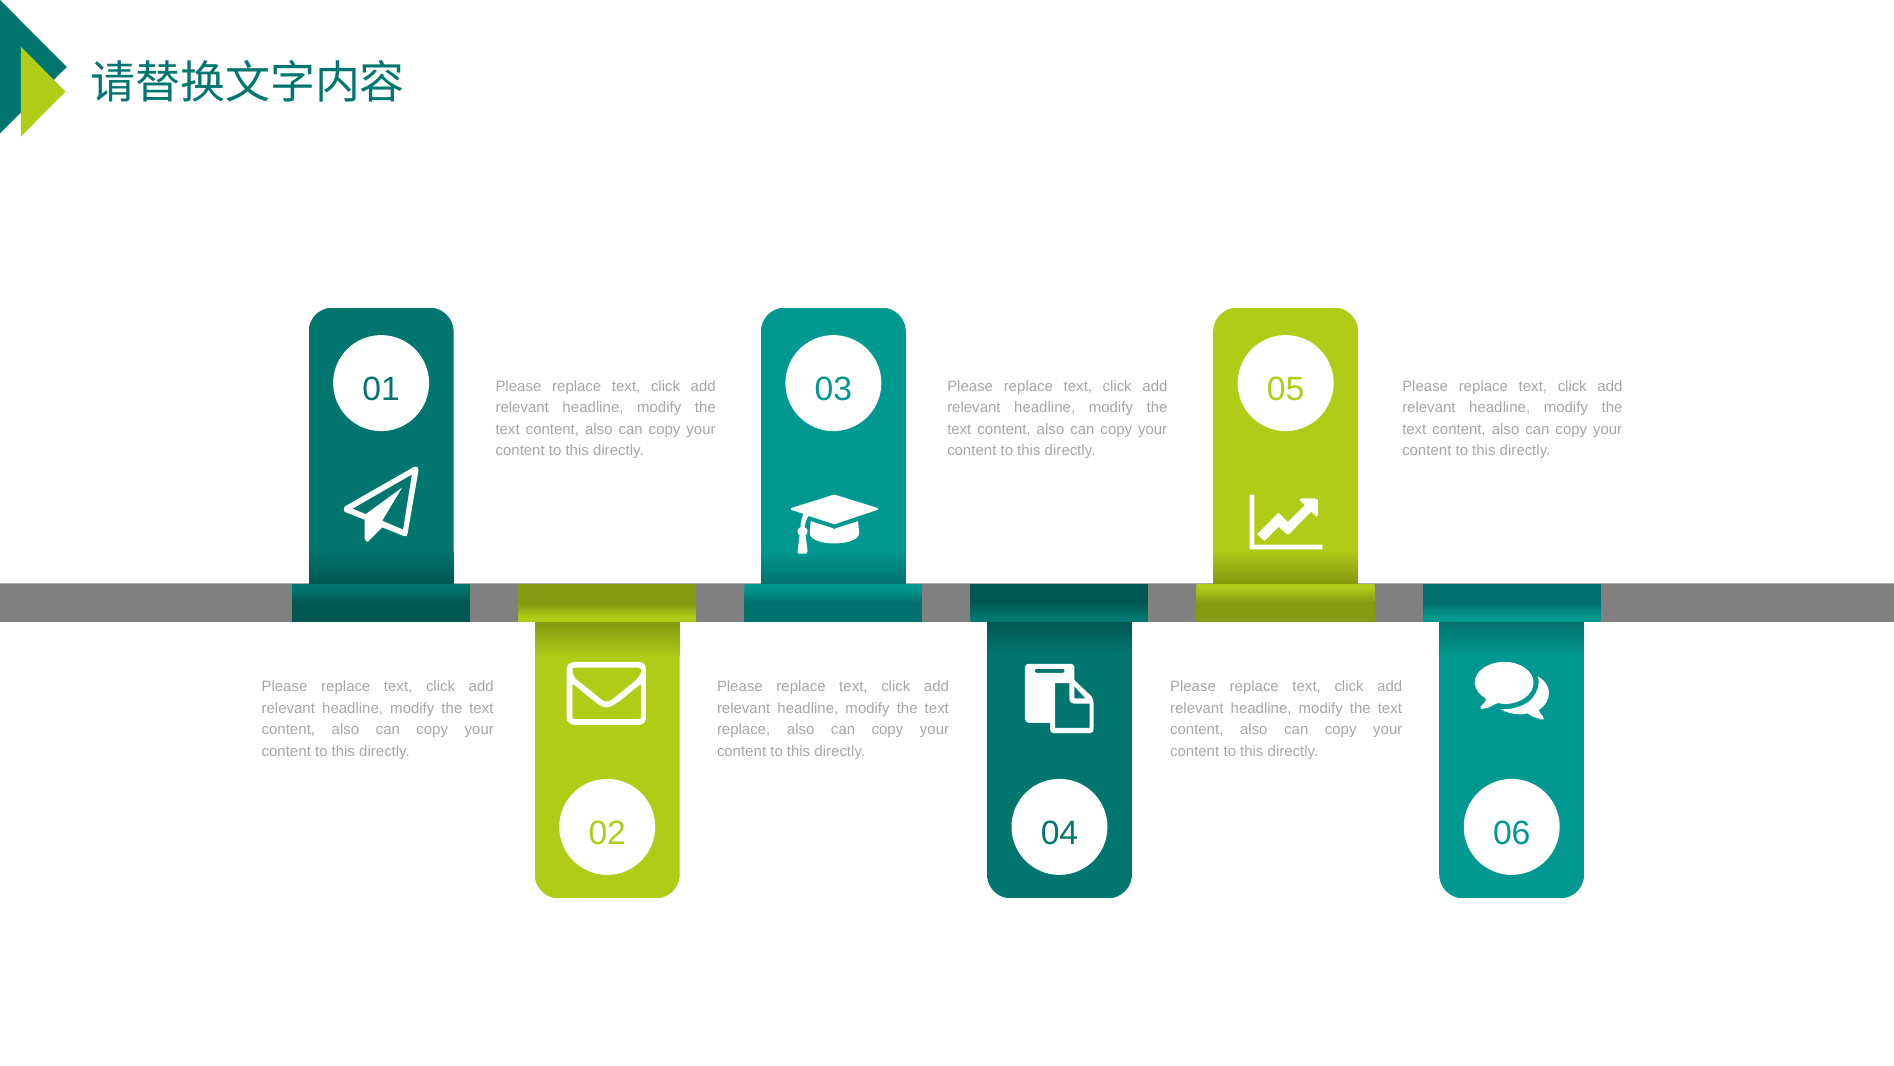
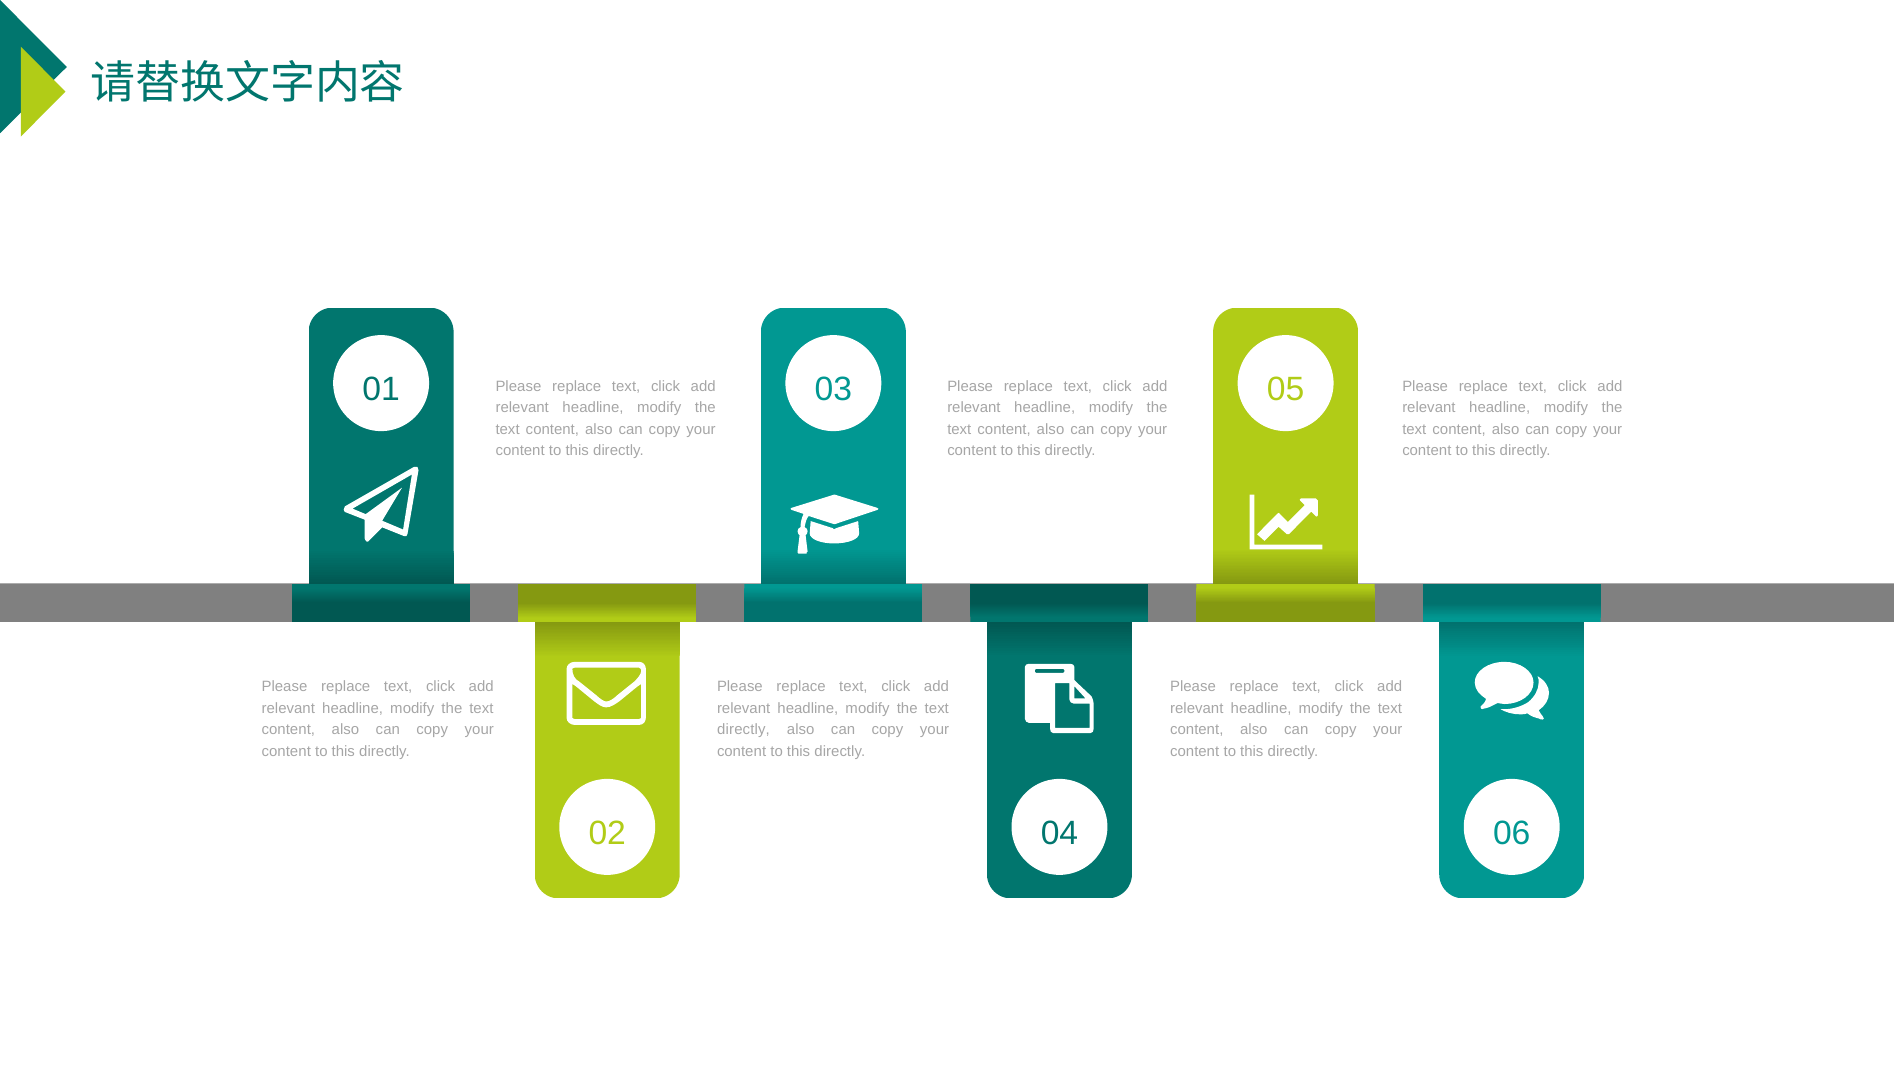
replace at (744, 729): replace -> directly
